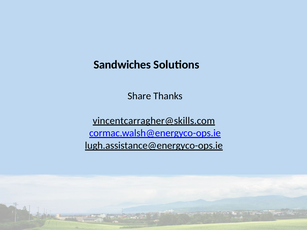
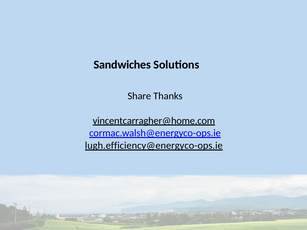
vincentcarragher@skills.com: vincentcarragher@skills.com -> vincentcarragher@home.com
lugh.assistance@energyco-ops.ie: lugh.assistance@energyco-ops.ie -> lugh.efficiency@energyco-ops.ie
